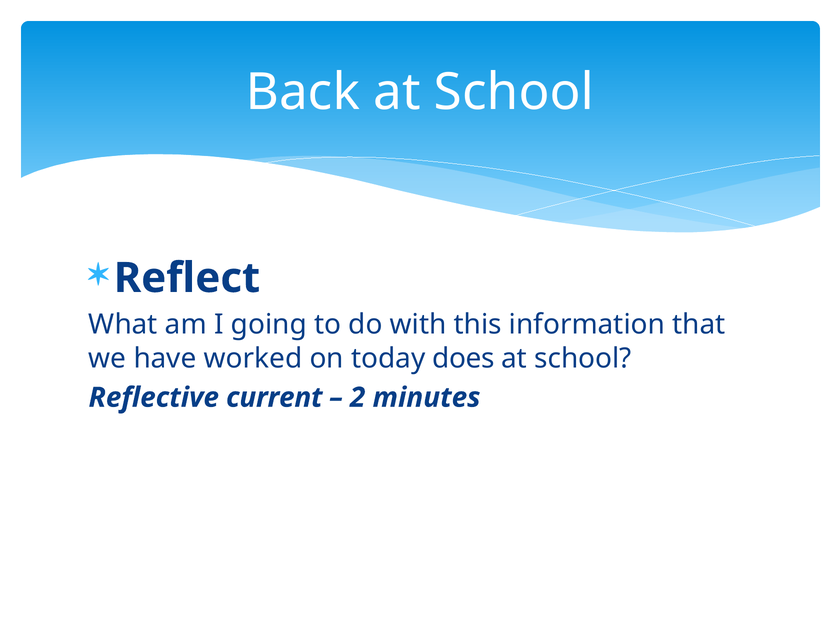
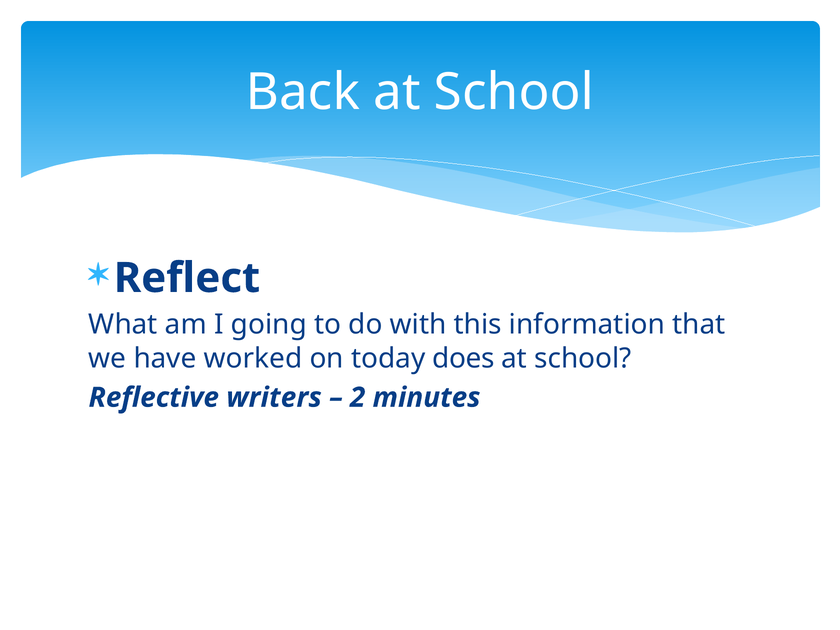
current: current -> writers
